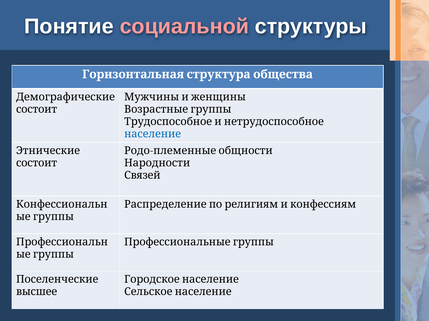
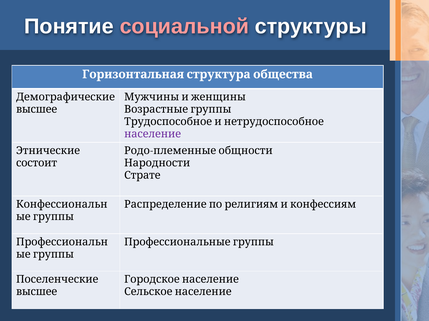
состоит at (37, 110): состоит -> высшее
население colour: blue -> purple
Связей: Связей -> Страте
